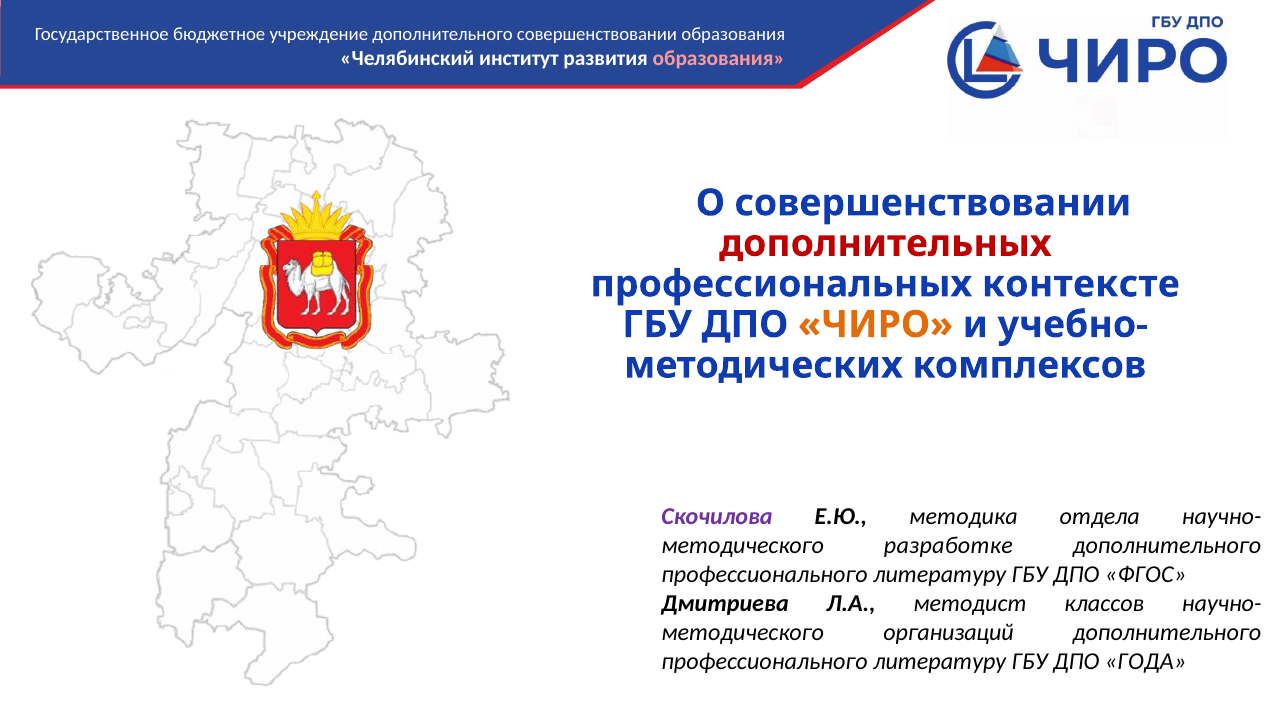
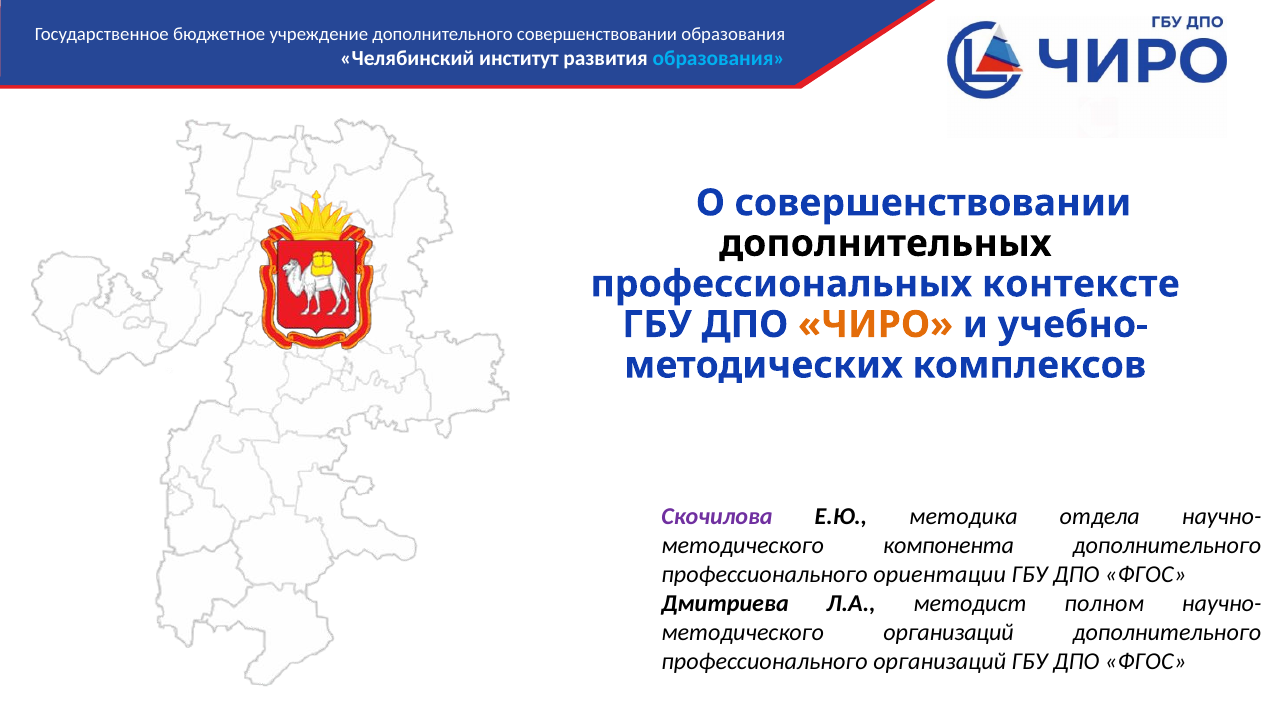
образования at (719, 58) colour: pink -> light blue
дополнительных colour: red -> black
разработке: разработке -> компонента
литературу at (940, 575): литературу -> ориентации
классов: классов -> полном
литературу at (940, 661): литературу -> организаций
ГОДА at (1146, 661): ГОДА -> ФГОС
